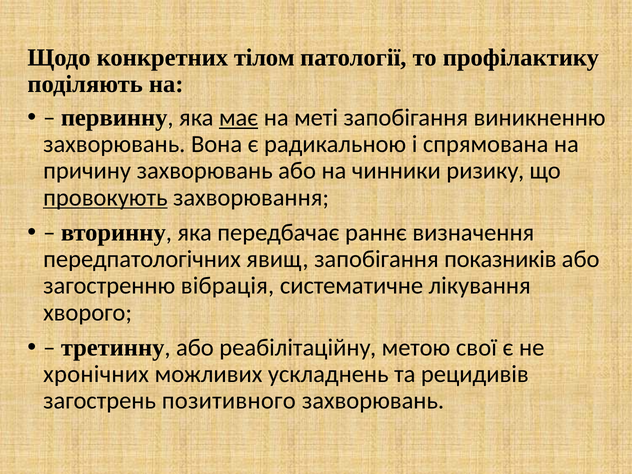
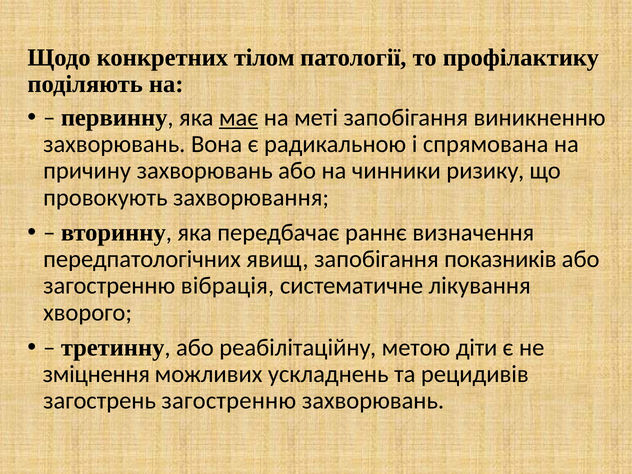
провокують underline: present -> none
свої: свої -> діти
хронічних: хронічних -> зміцнення
загострень позитивного: позитивного -> загостренню
